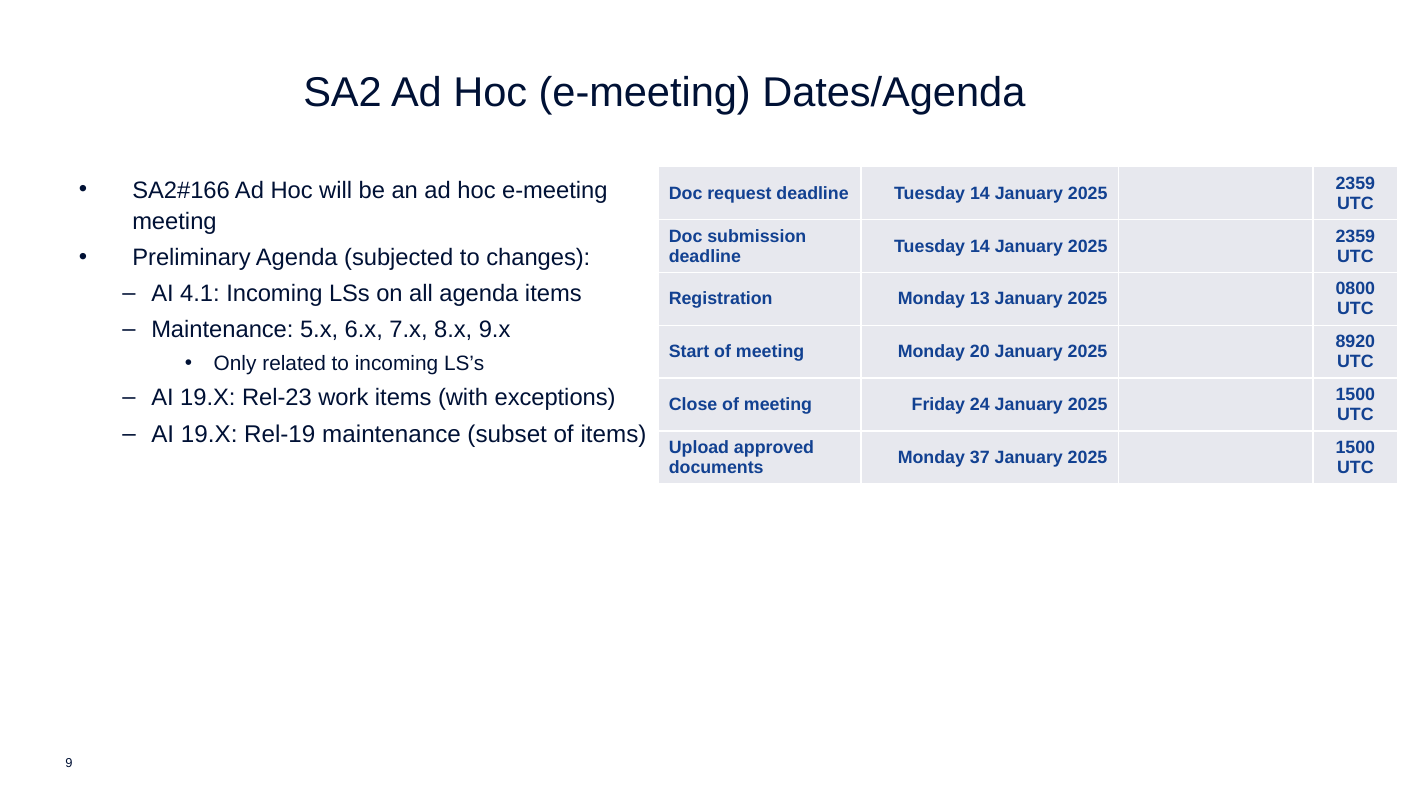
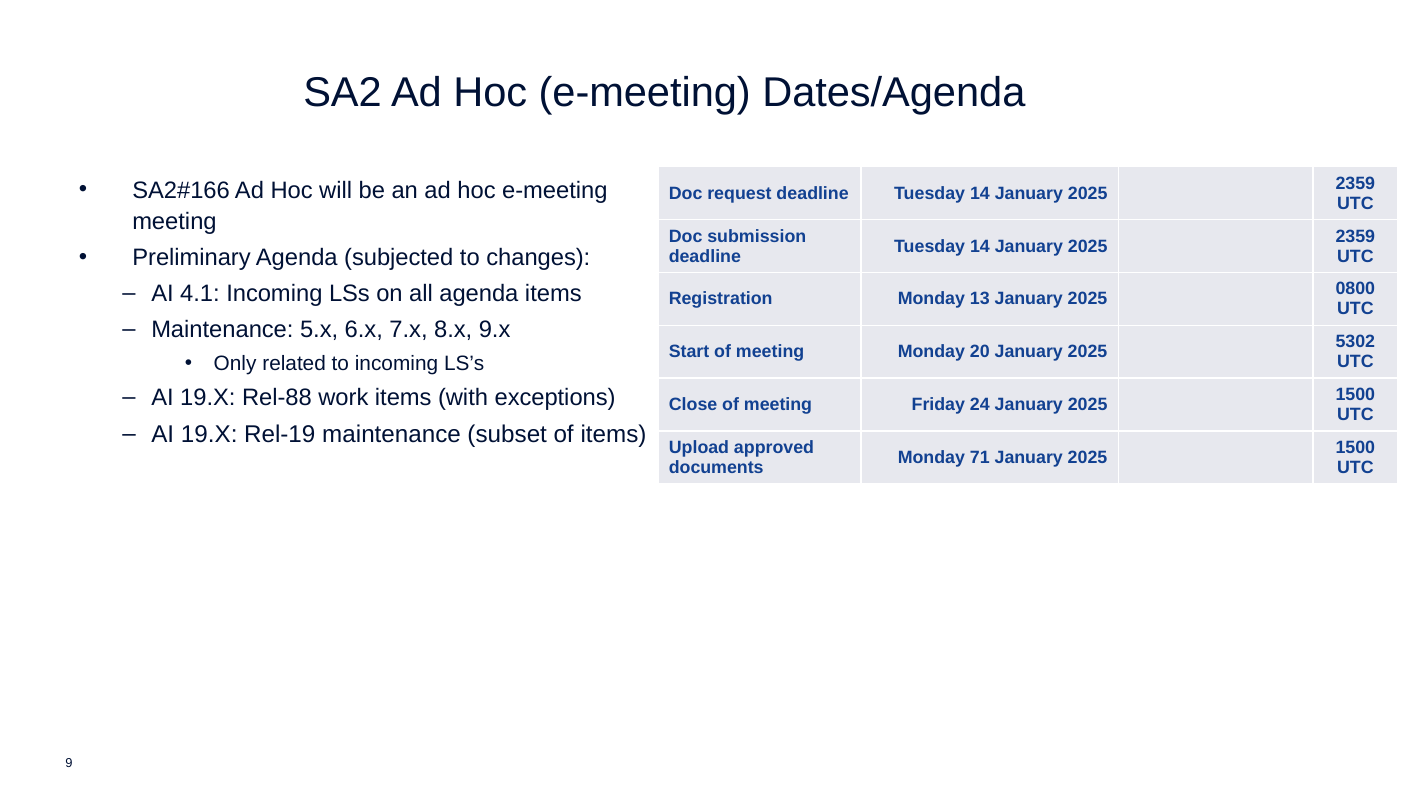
8920: 8920 -> 5302
Rel-23: Rel-23 -> Rel-88
37: 37 -> 71
